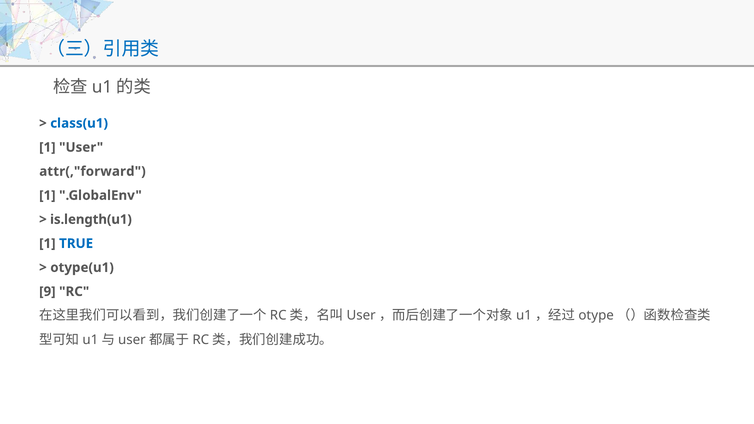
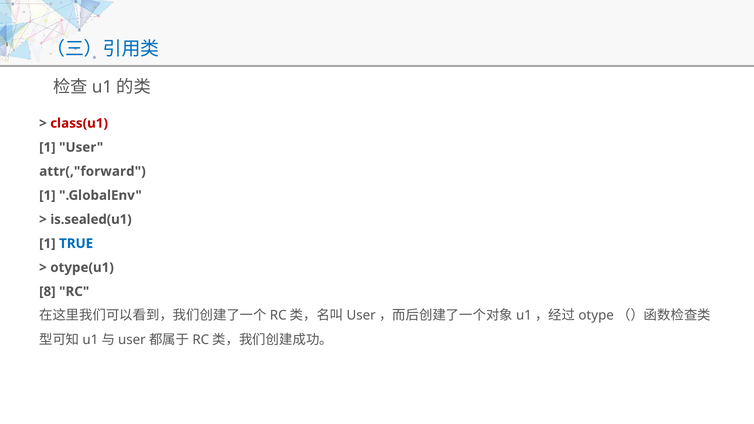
class(u1 colour: blue -> red
is.length(u1: is.length(u1 -> is.sealed(u1
9: 9 -> 8
